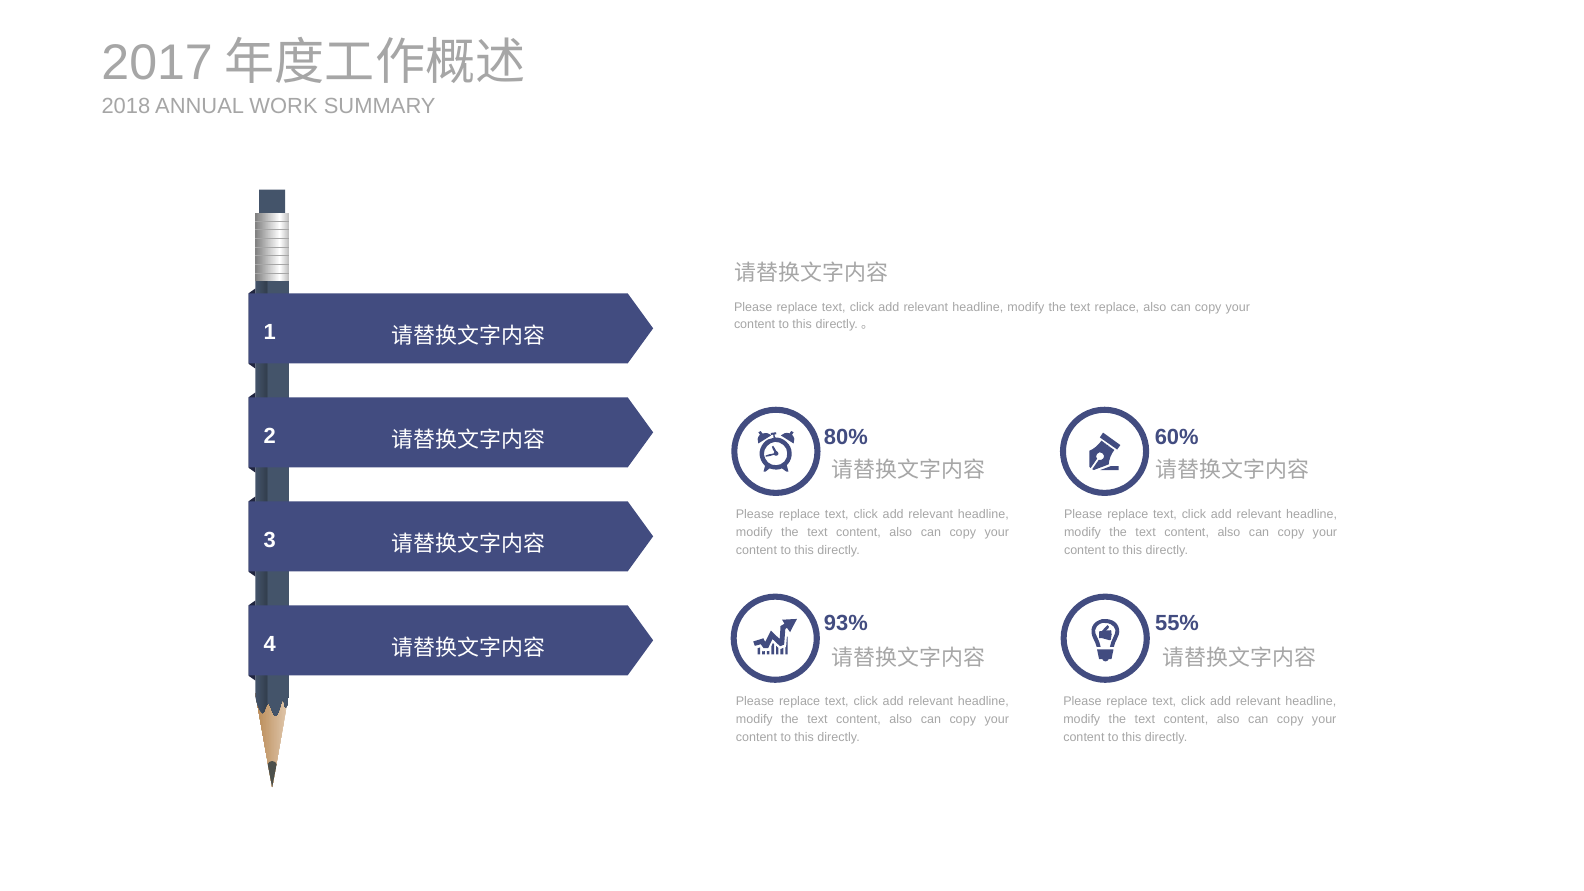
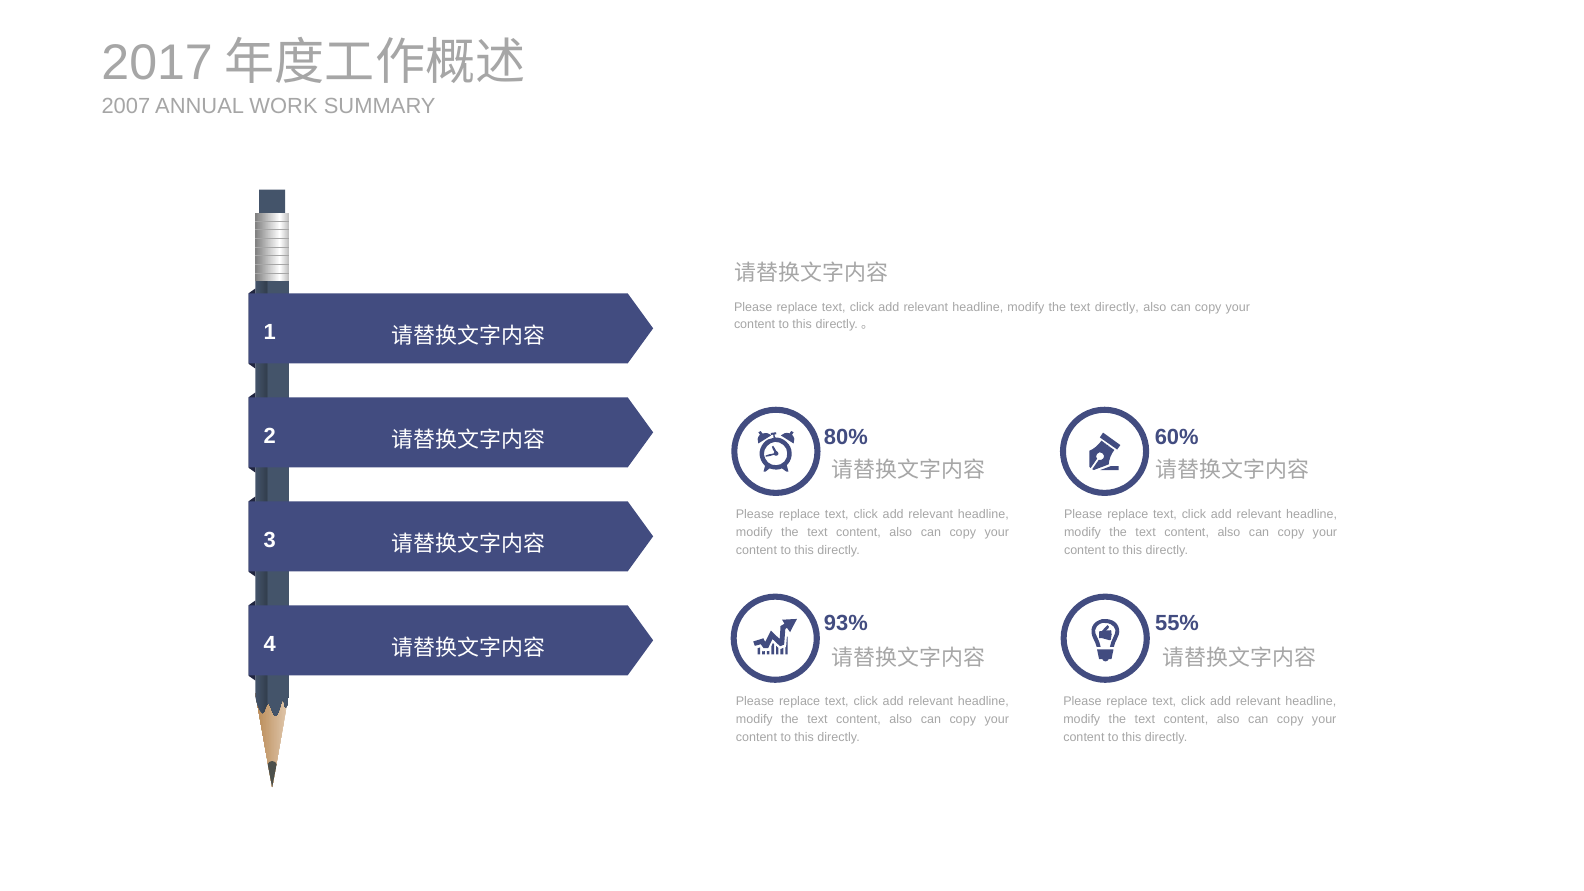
2018: 2018 -> 2007
text replace: replace -> directly
